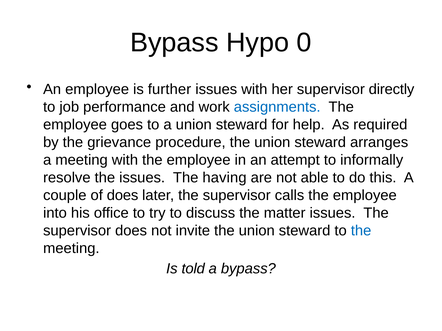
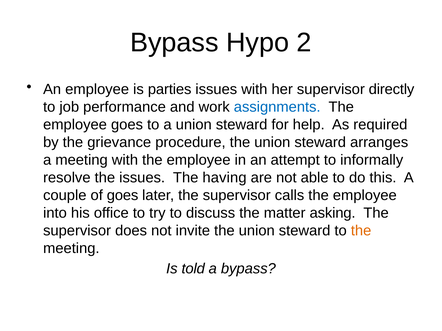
0: 0 -> 2
further: further -> parties
of does: does -> goes
matter issues: issues -> asking
the at (361, 231) colour: blue -> orange
